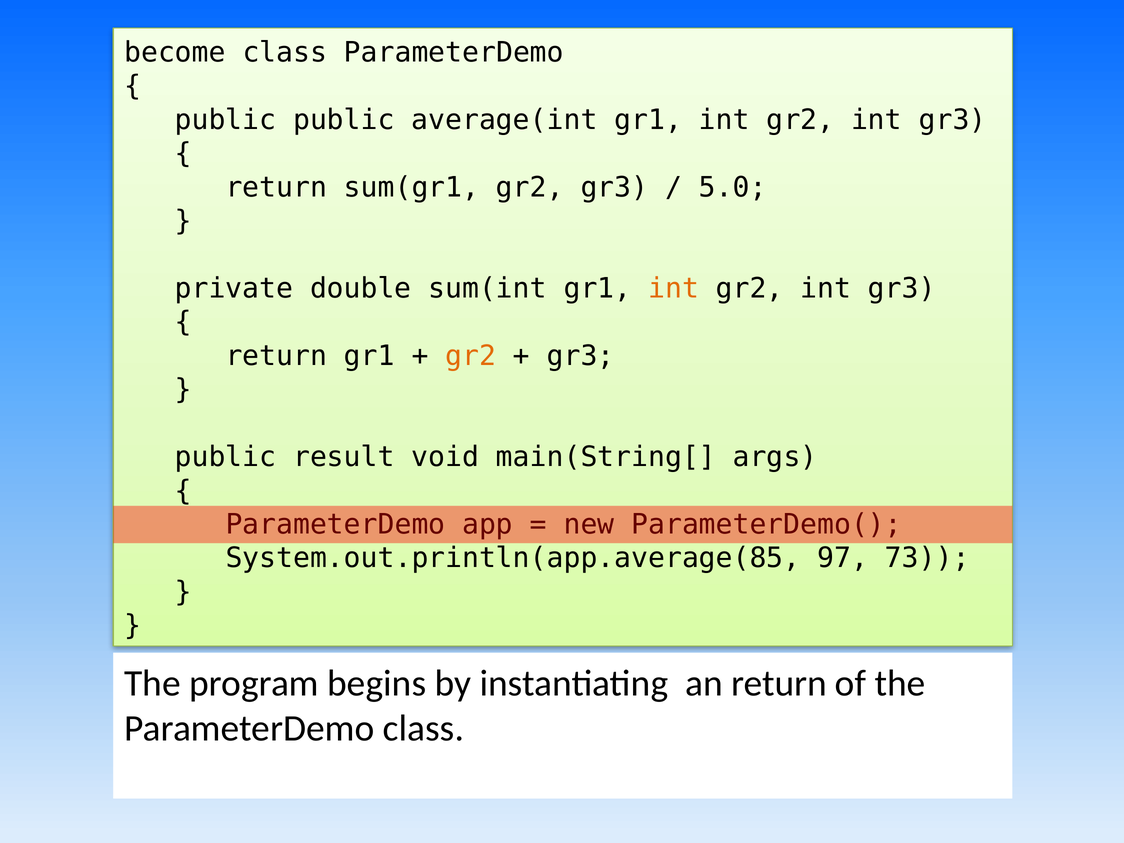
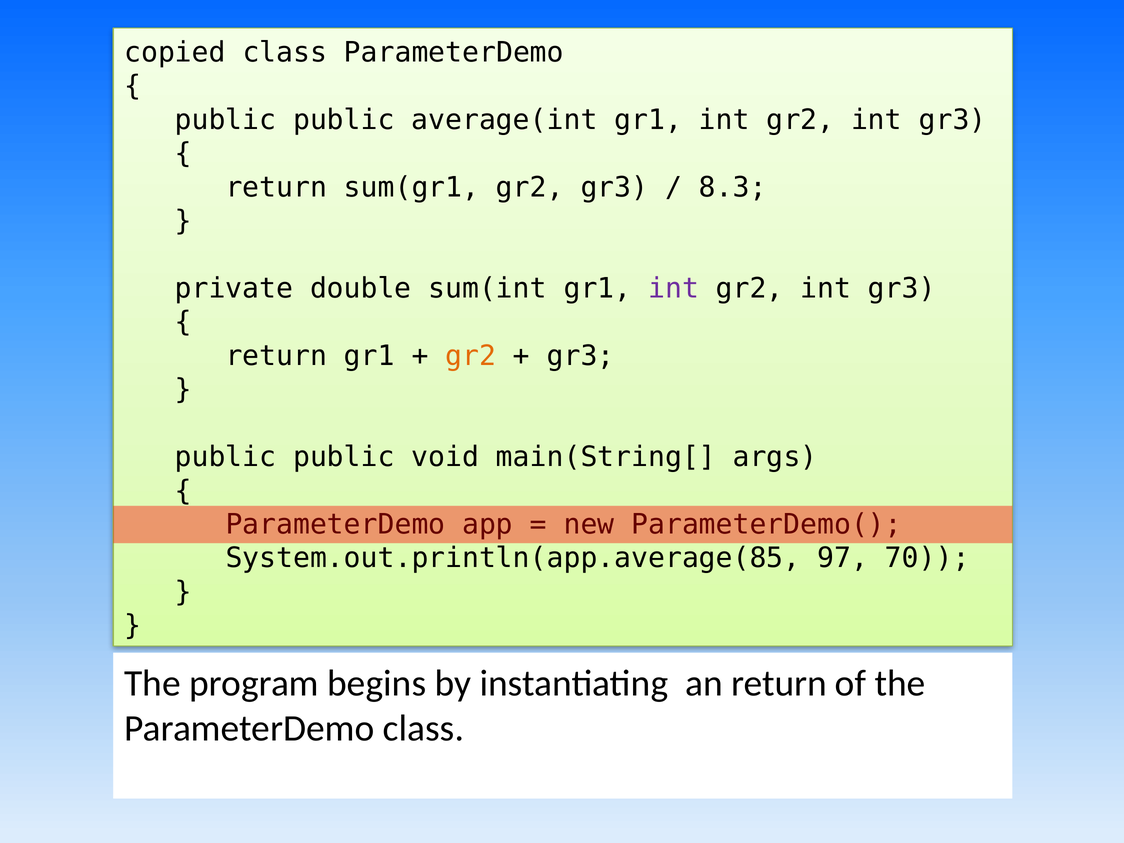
become: become -> copied
5.0: 5.0 -> 8.3
int at (674, 288) colour: orange -> purple
result at (344, 457): result -> public
73: 73 -> 70
